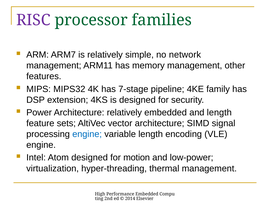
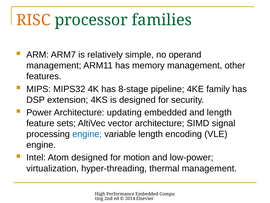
RISC colour: purple -> orange
network: network -> operand
7-stage: 7-stage -> 8-stage
Architecture relatively: relatively -> updating
